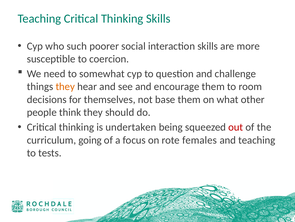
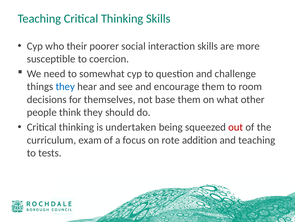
such: such -> their
they at (65, 86) colour: orange -> blue
going: going -> exam
females: females -> addition
